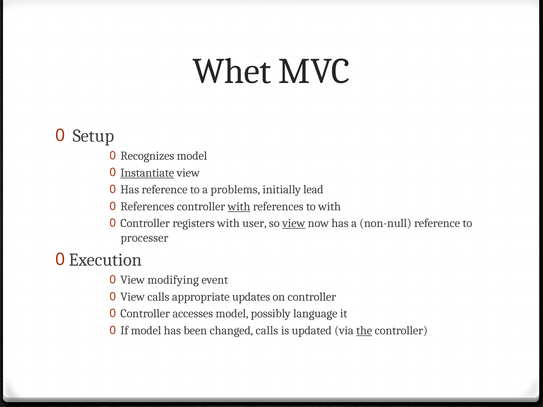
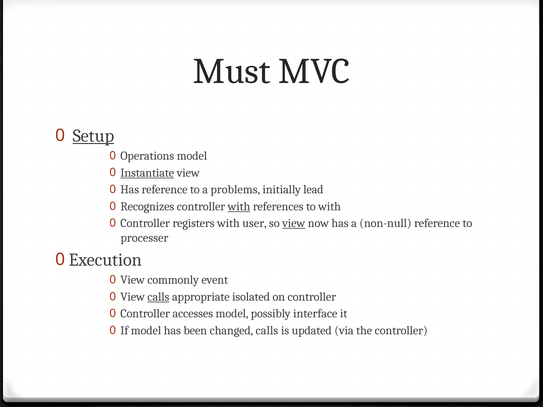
Whet: Whet -> Must
Setup underline: none -> present
Recognizes: Recognizes -> Operations
References at (147, 207): References -> Recognizes
modifying: modifying -> commonly
calls at (158, 297) underline: none -> present
updates: updates -> isolated
language: language -> interface
the underline: present -> none
